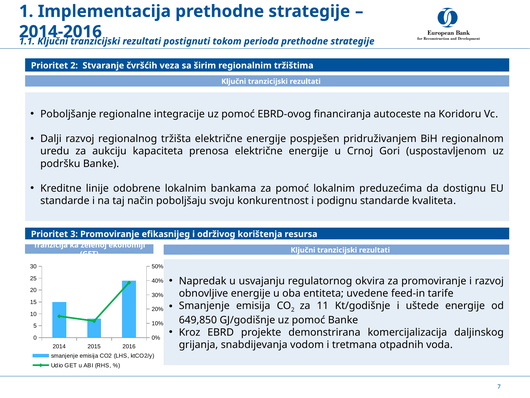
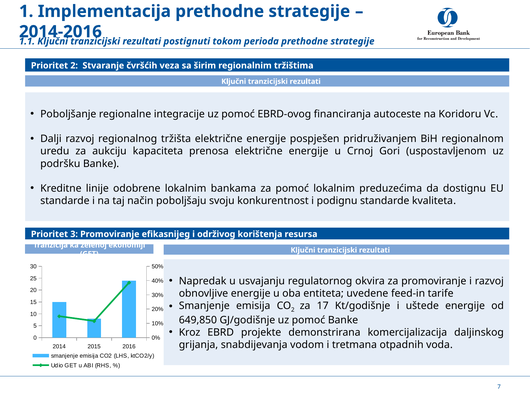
11: 11 -> 17
